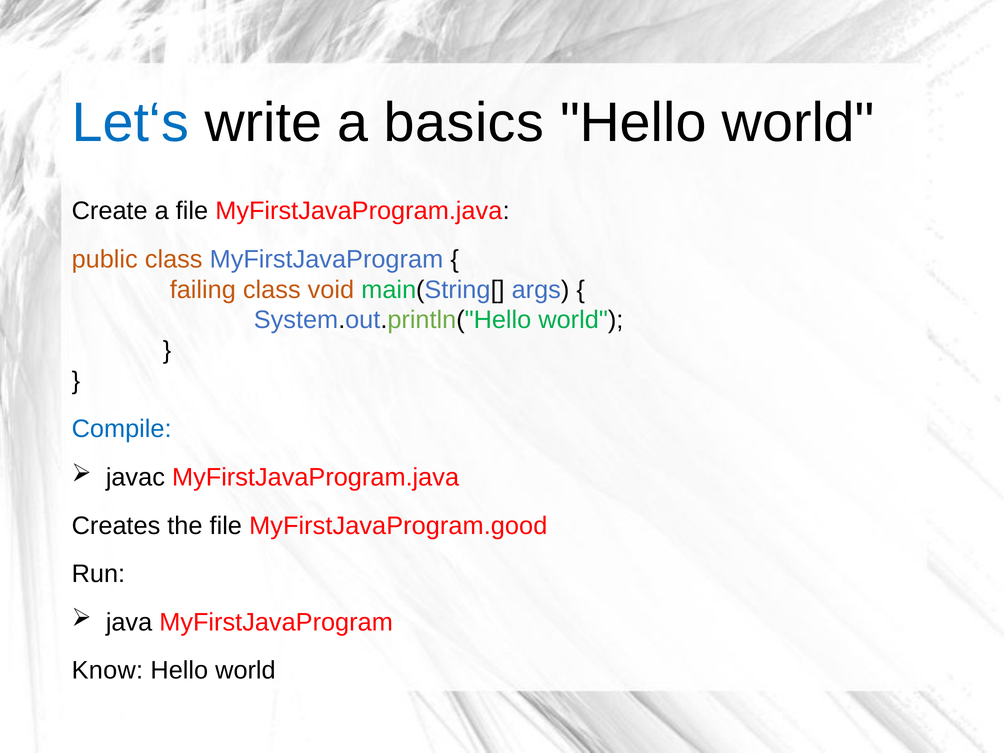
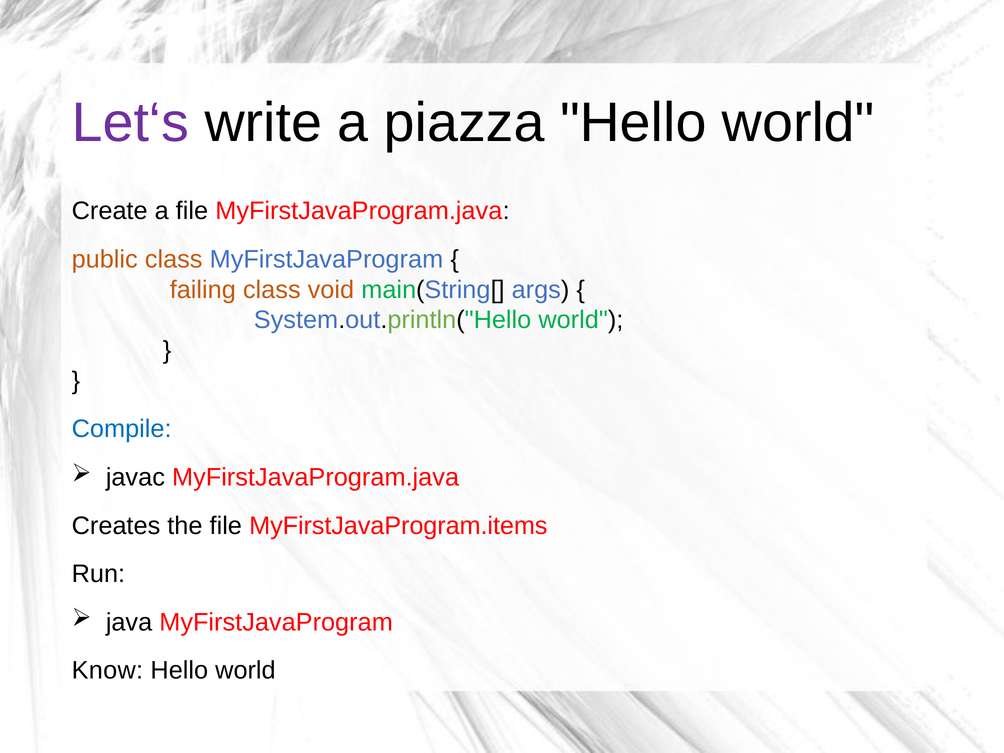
Let‘s colour: blue -> purple
basics: basics -> piazza
MyFirstJavaProgram.good: MyFirstJavaProgram.good -> MyFirstJavaProgram.items
